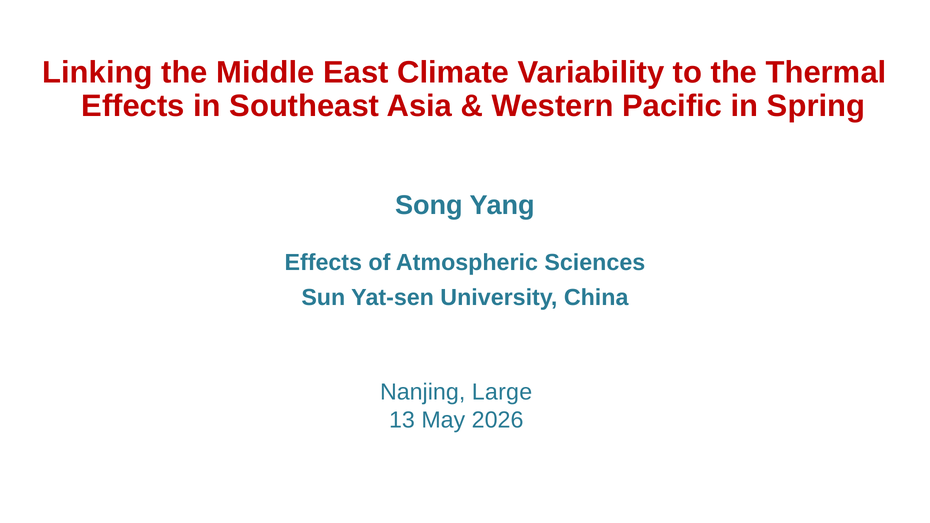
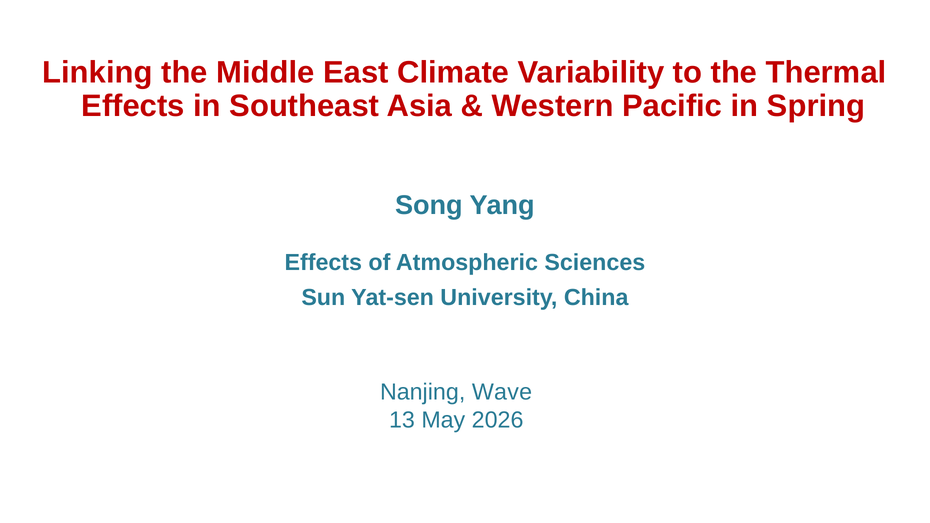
Large: Large -> Wave
